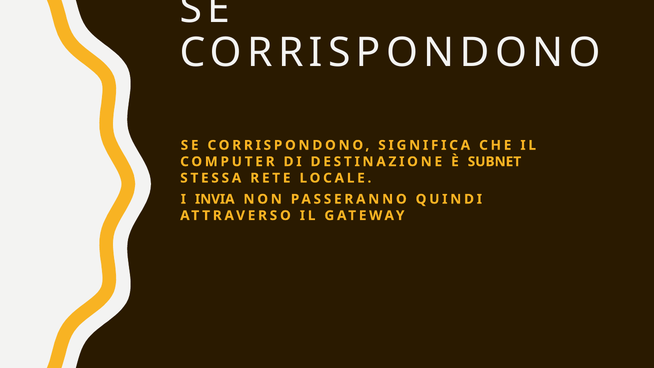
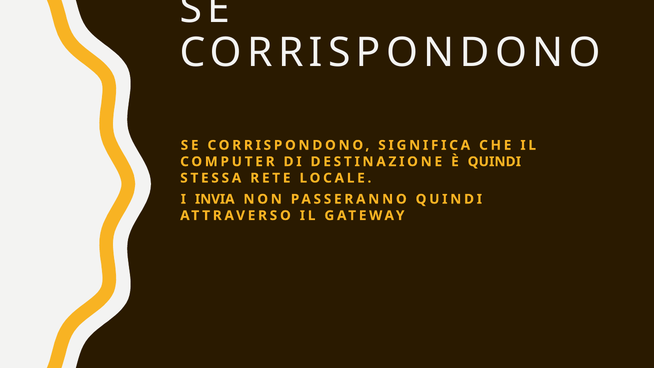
È SUBNET: SUBNET -> QUINDI
